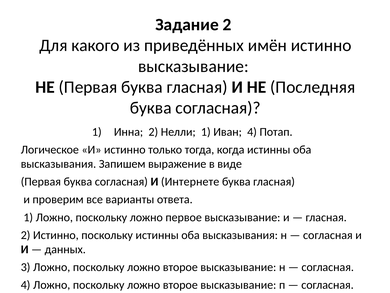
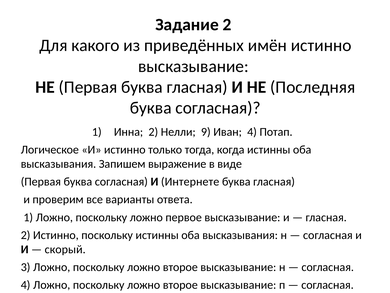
Нелли 1: 1 -> 9
данных: данных -> скорый
